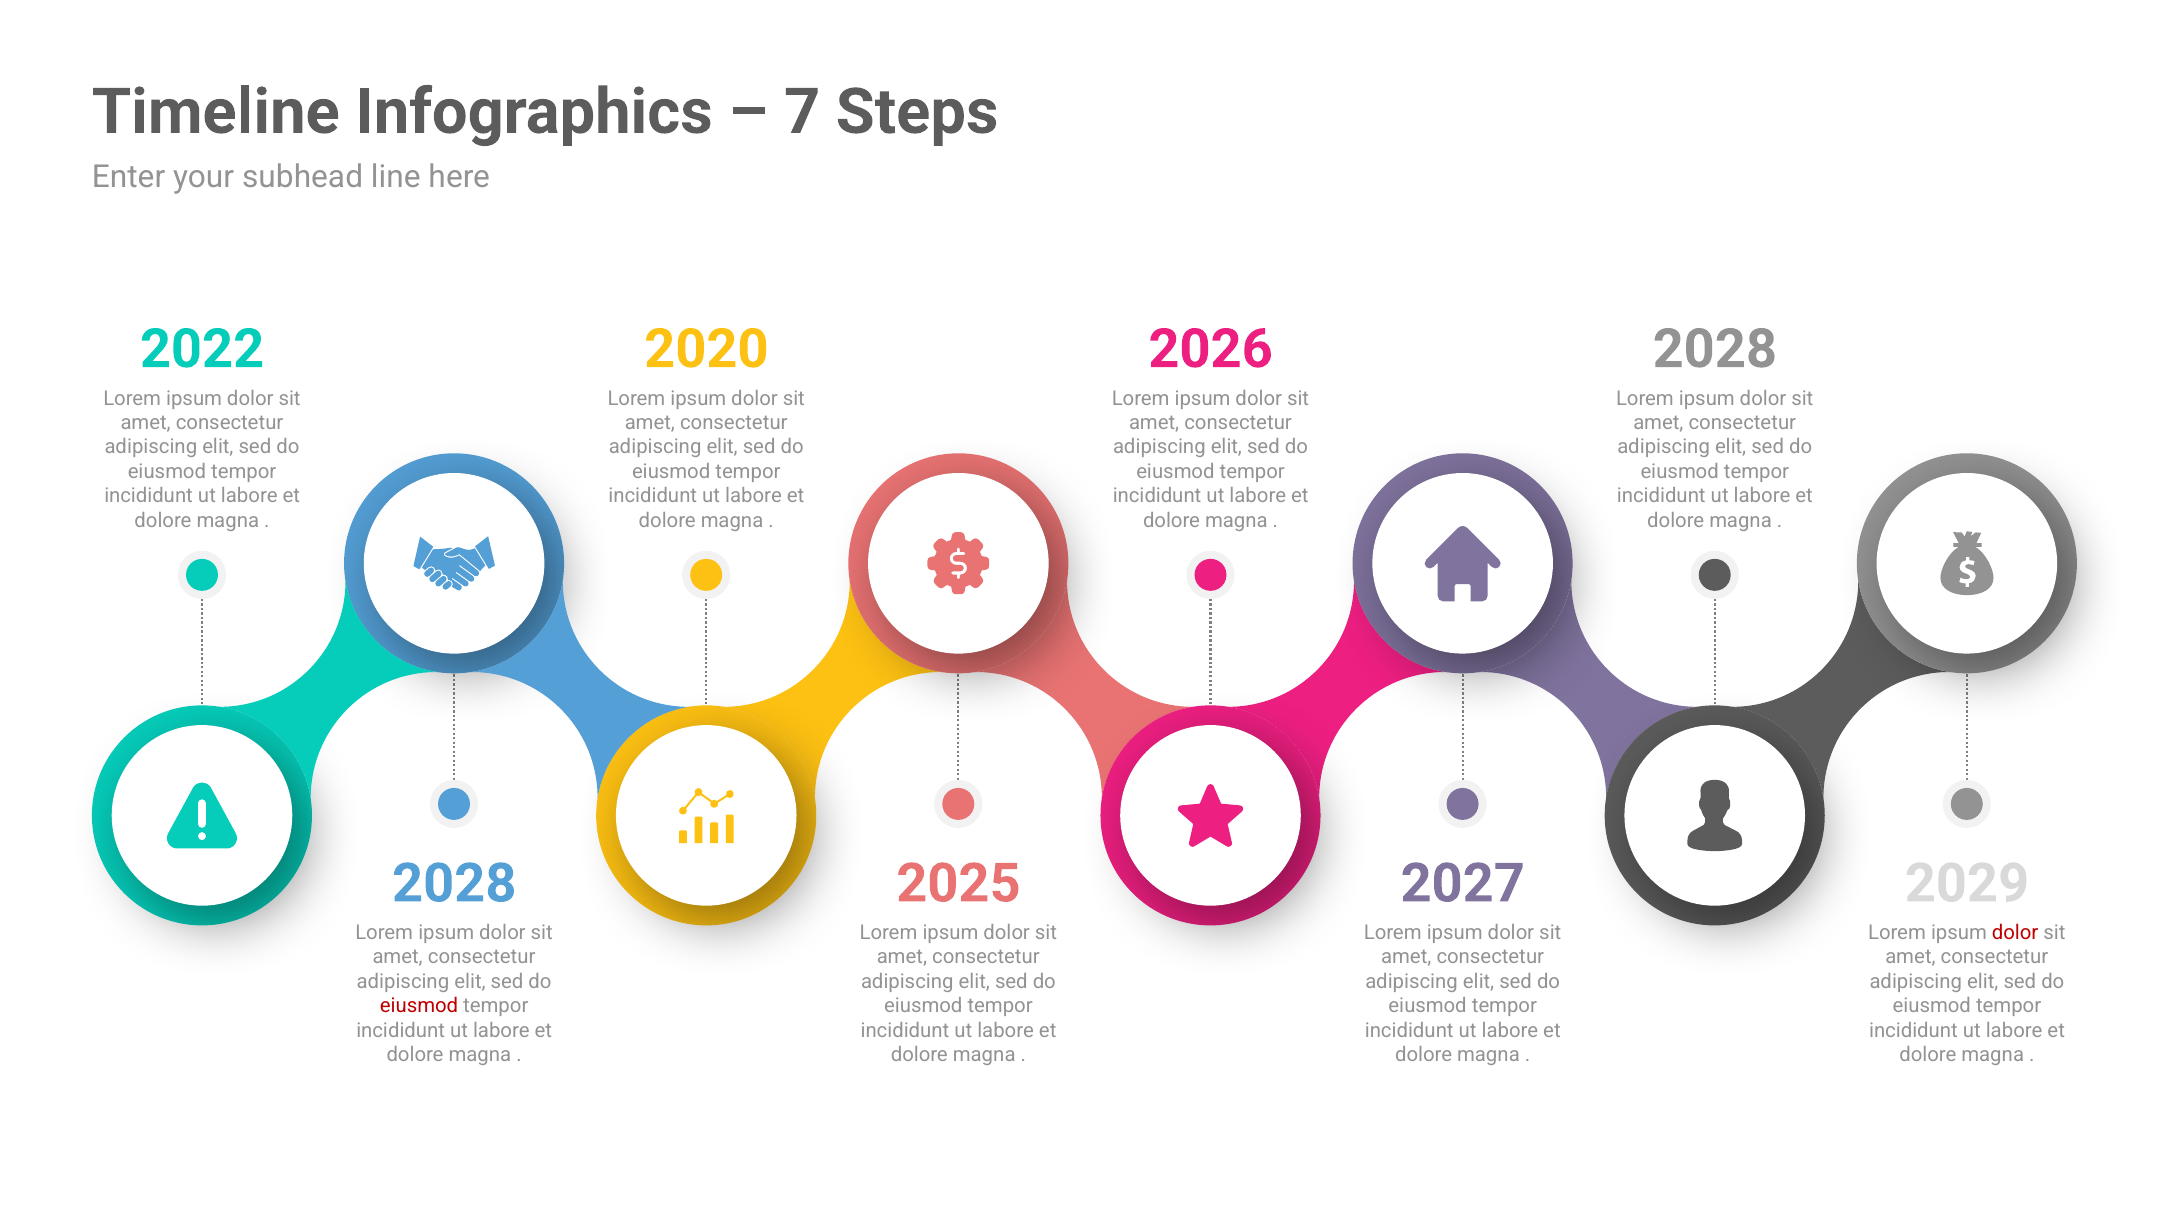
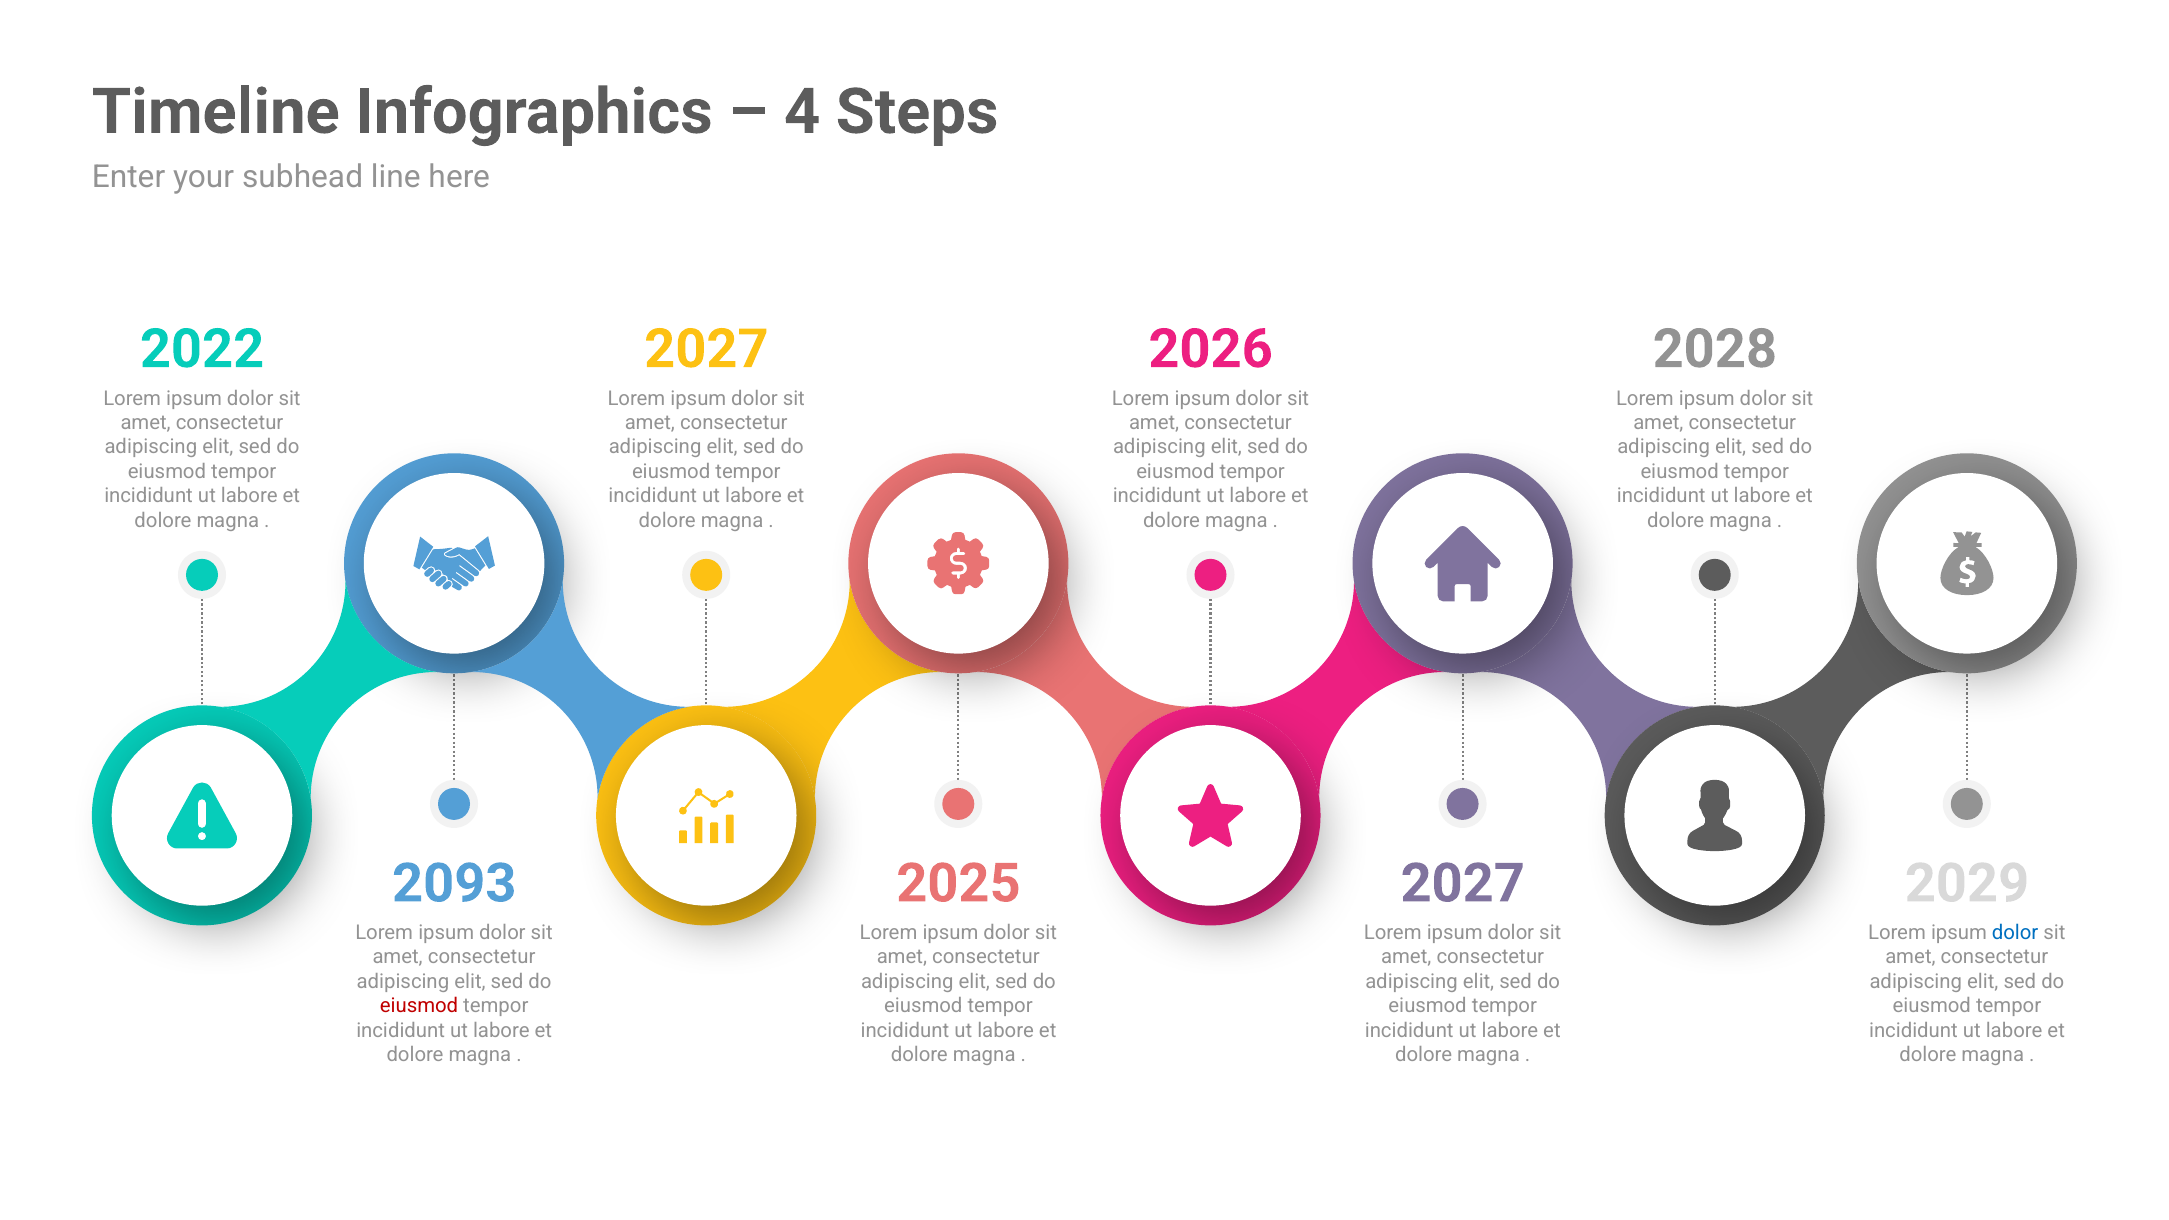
7: 7 -> 4
2020 at (706, 349): 2020 -> 2027
2028 at (454, 884): 2028 -> 2093
dolor at (2015, 933) colour: red -> blue
